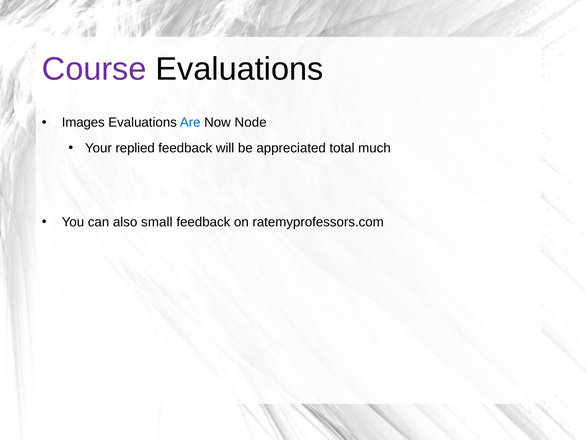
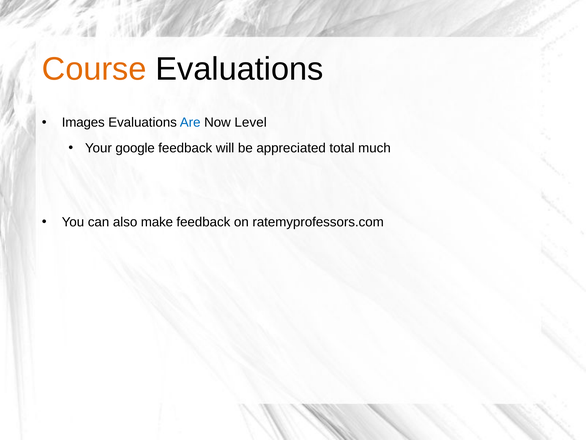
Course colour: purple -> orange
Node: Node -> Level
replied: replied -> google
small: small -> make
